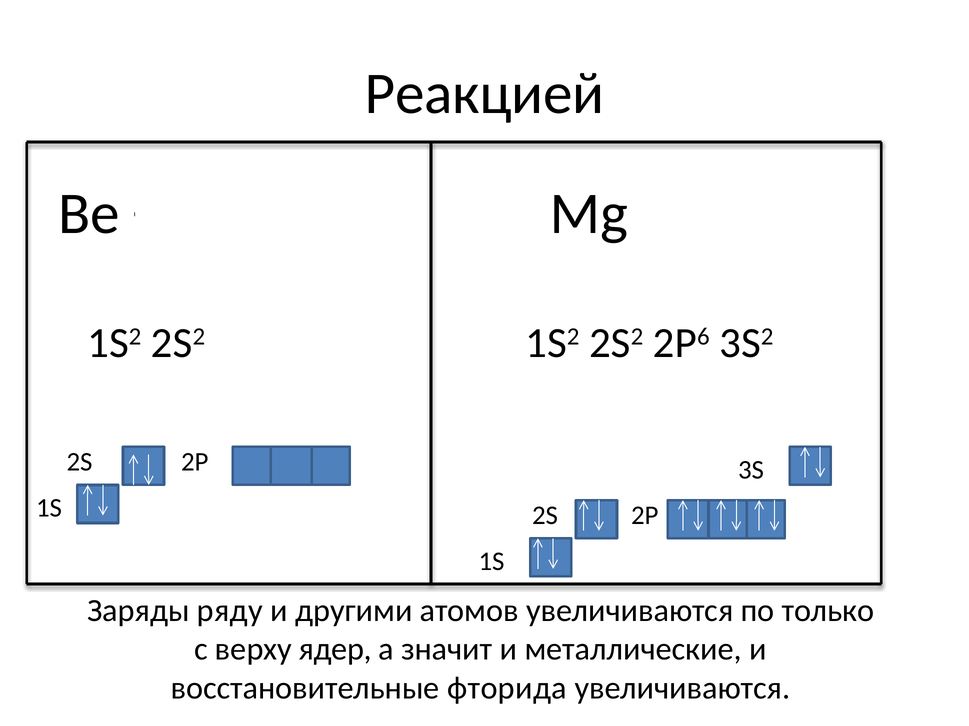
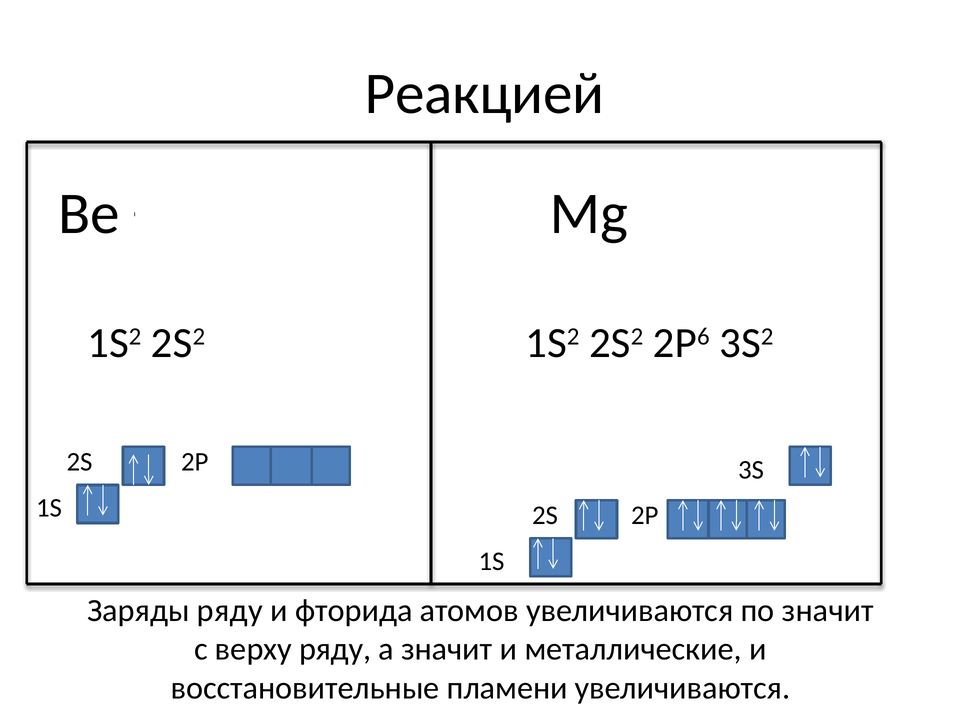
другими: другими -> фторида
по только: только -> значит
верху ядер: ядер -> ряду
фторида: фторида -> пламени
